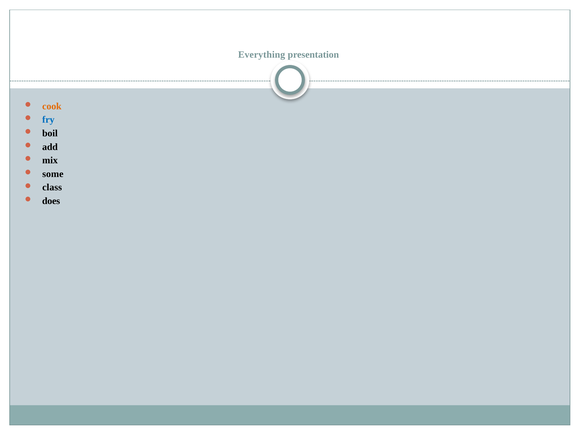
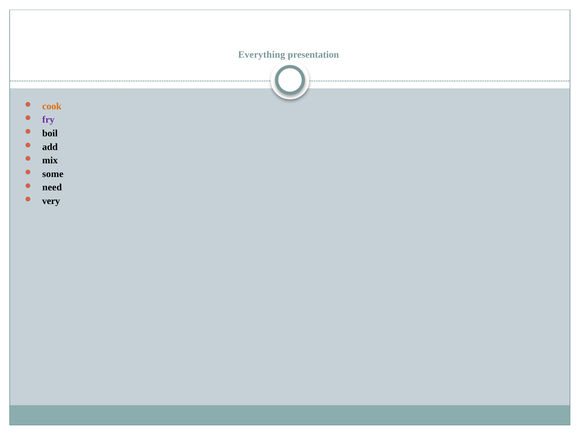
fry colour: blue -> purple
class: class -> need
does: does -> very
